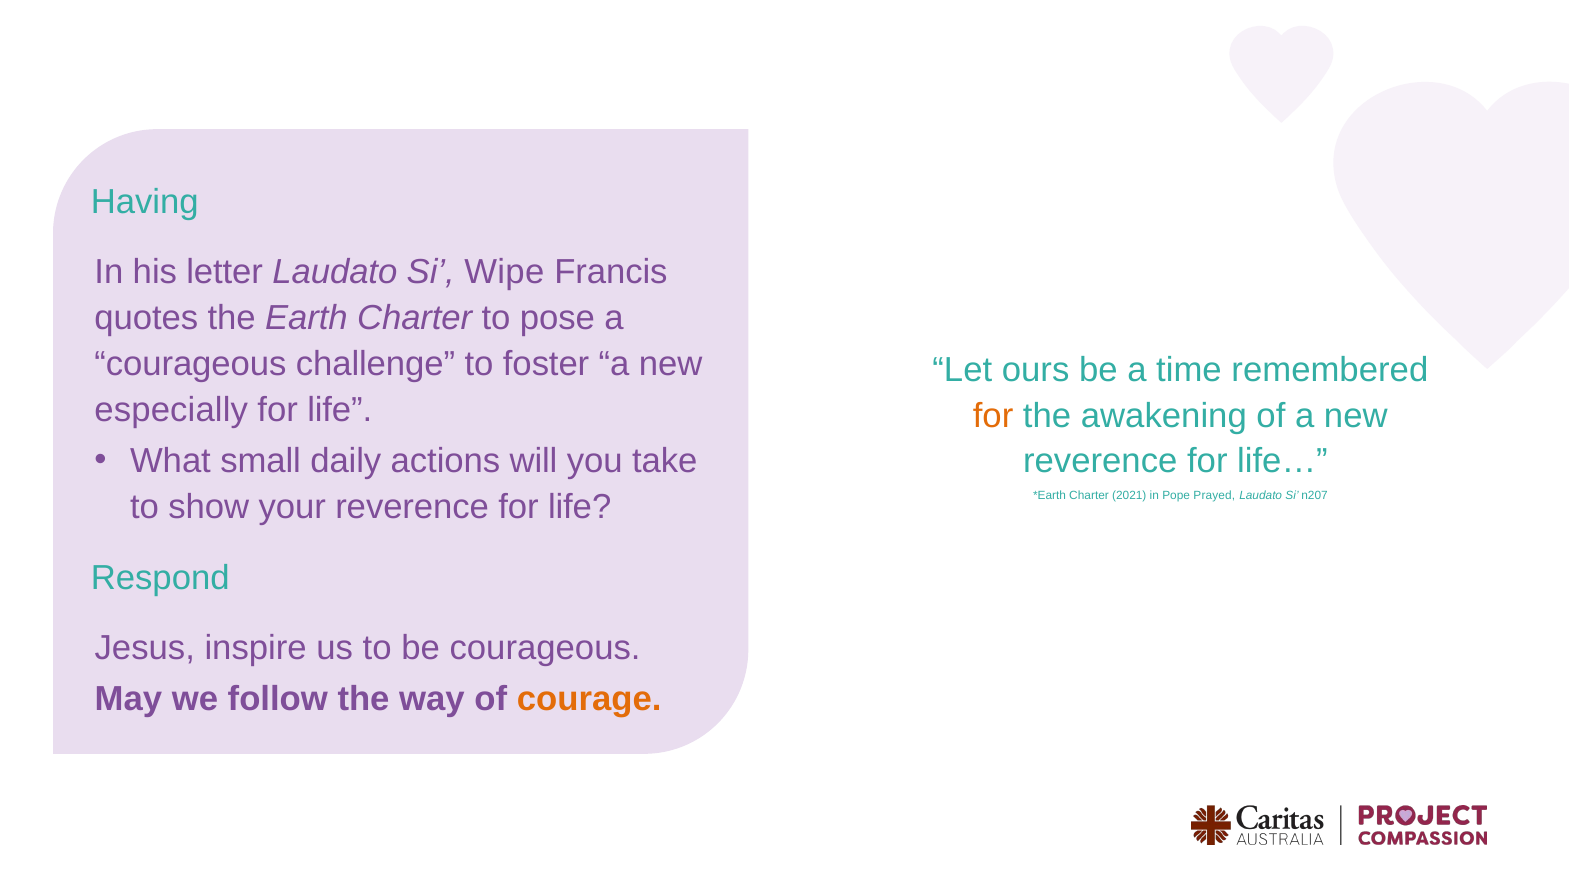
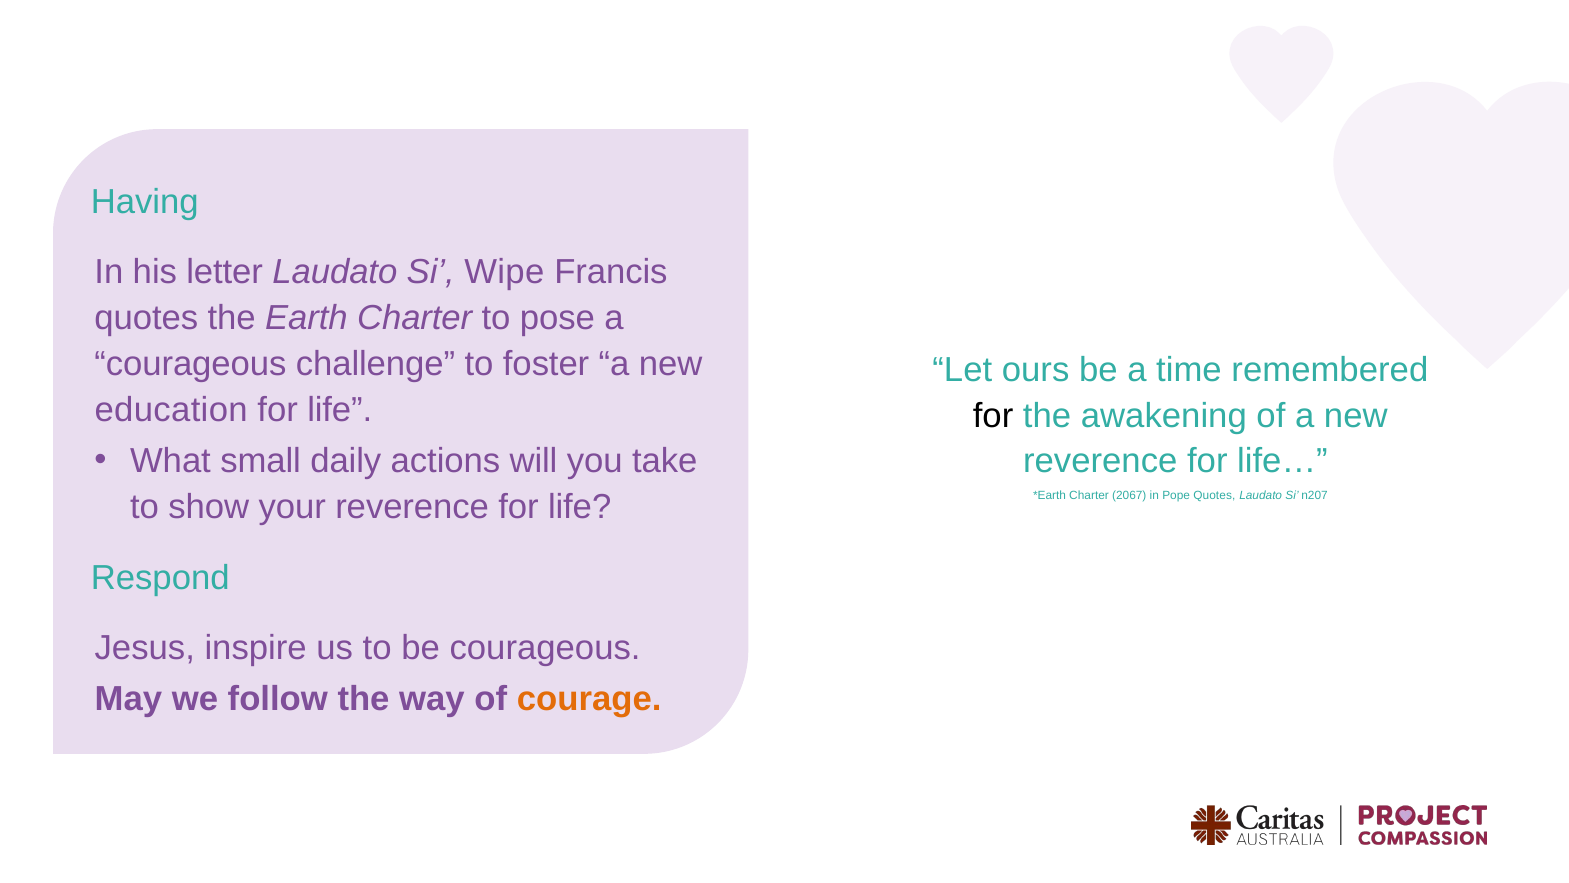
especially: especially -> education
for at (993, 416) colour: orange -> black
2021: 2021 -> 2067
Pope Prayed: Prayed -> Quotes
